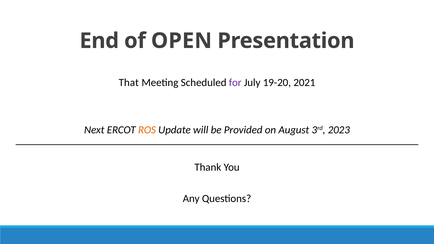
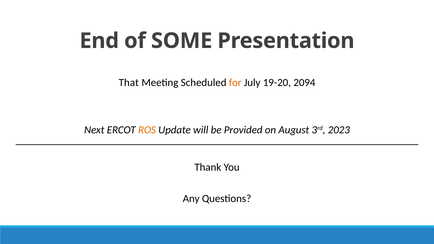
OPEN: OPEN -> SOME
for colour: purple -> orange
2021: 2021 -> 2094
